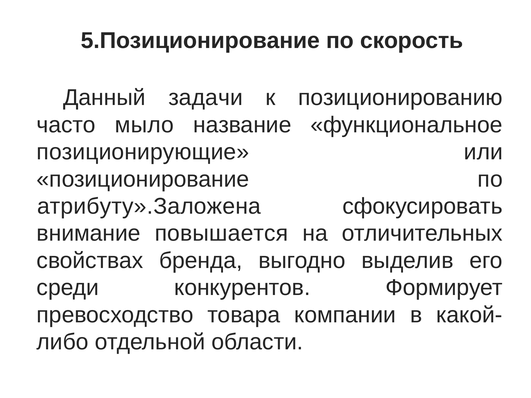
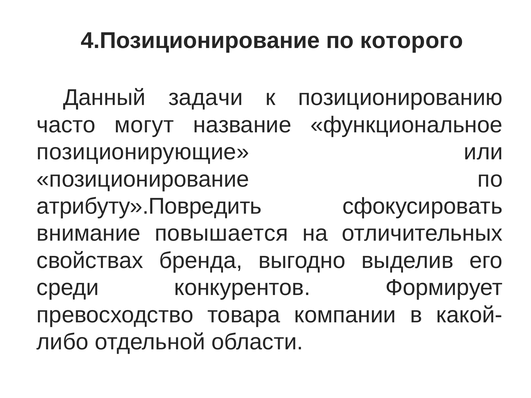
5.Позиционирование: 5.Позиционирование -> 4.Позиционирование
скорость: скорость -> которого
мыло: мыло -> могут
атрибуту».Заложена: атрибуту».Заложена -> атрибуту».Повредить
